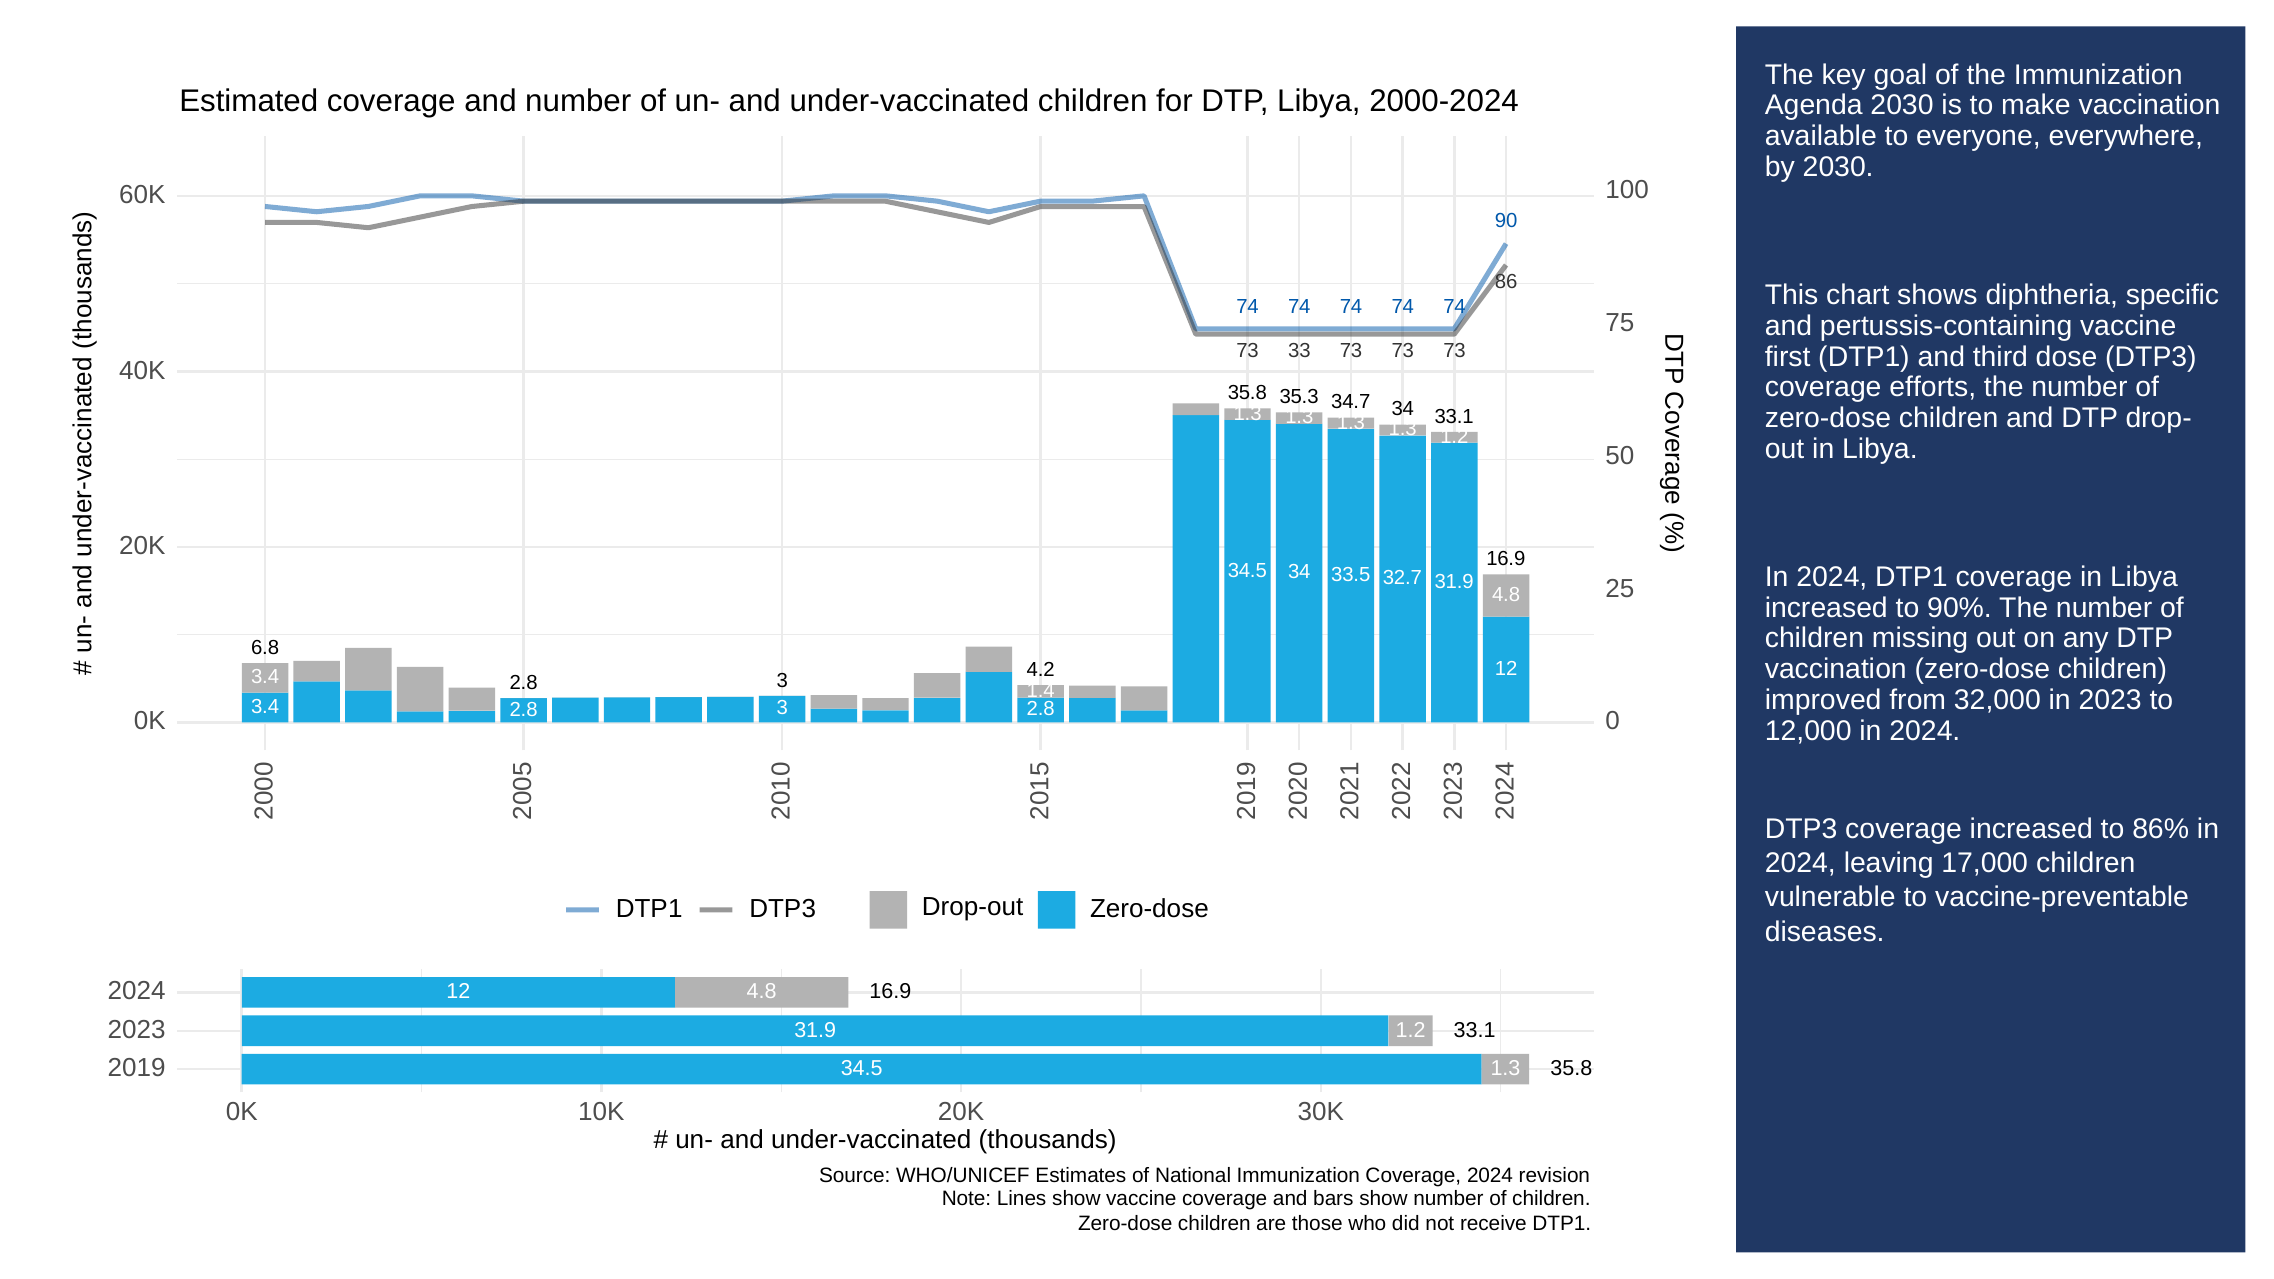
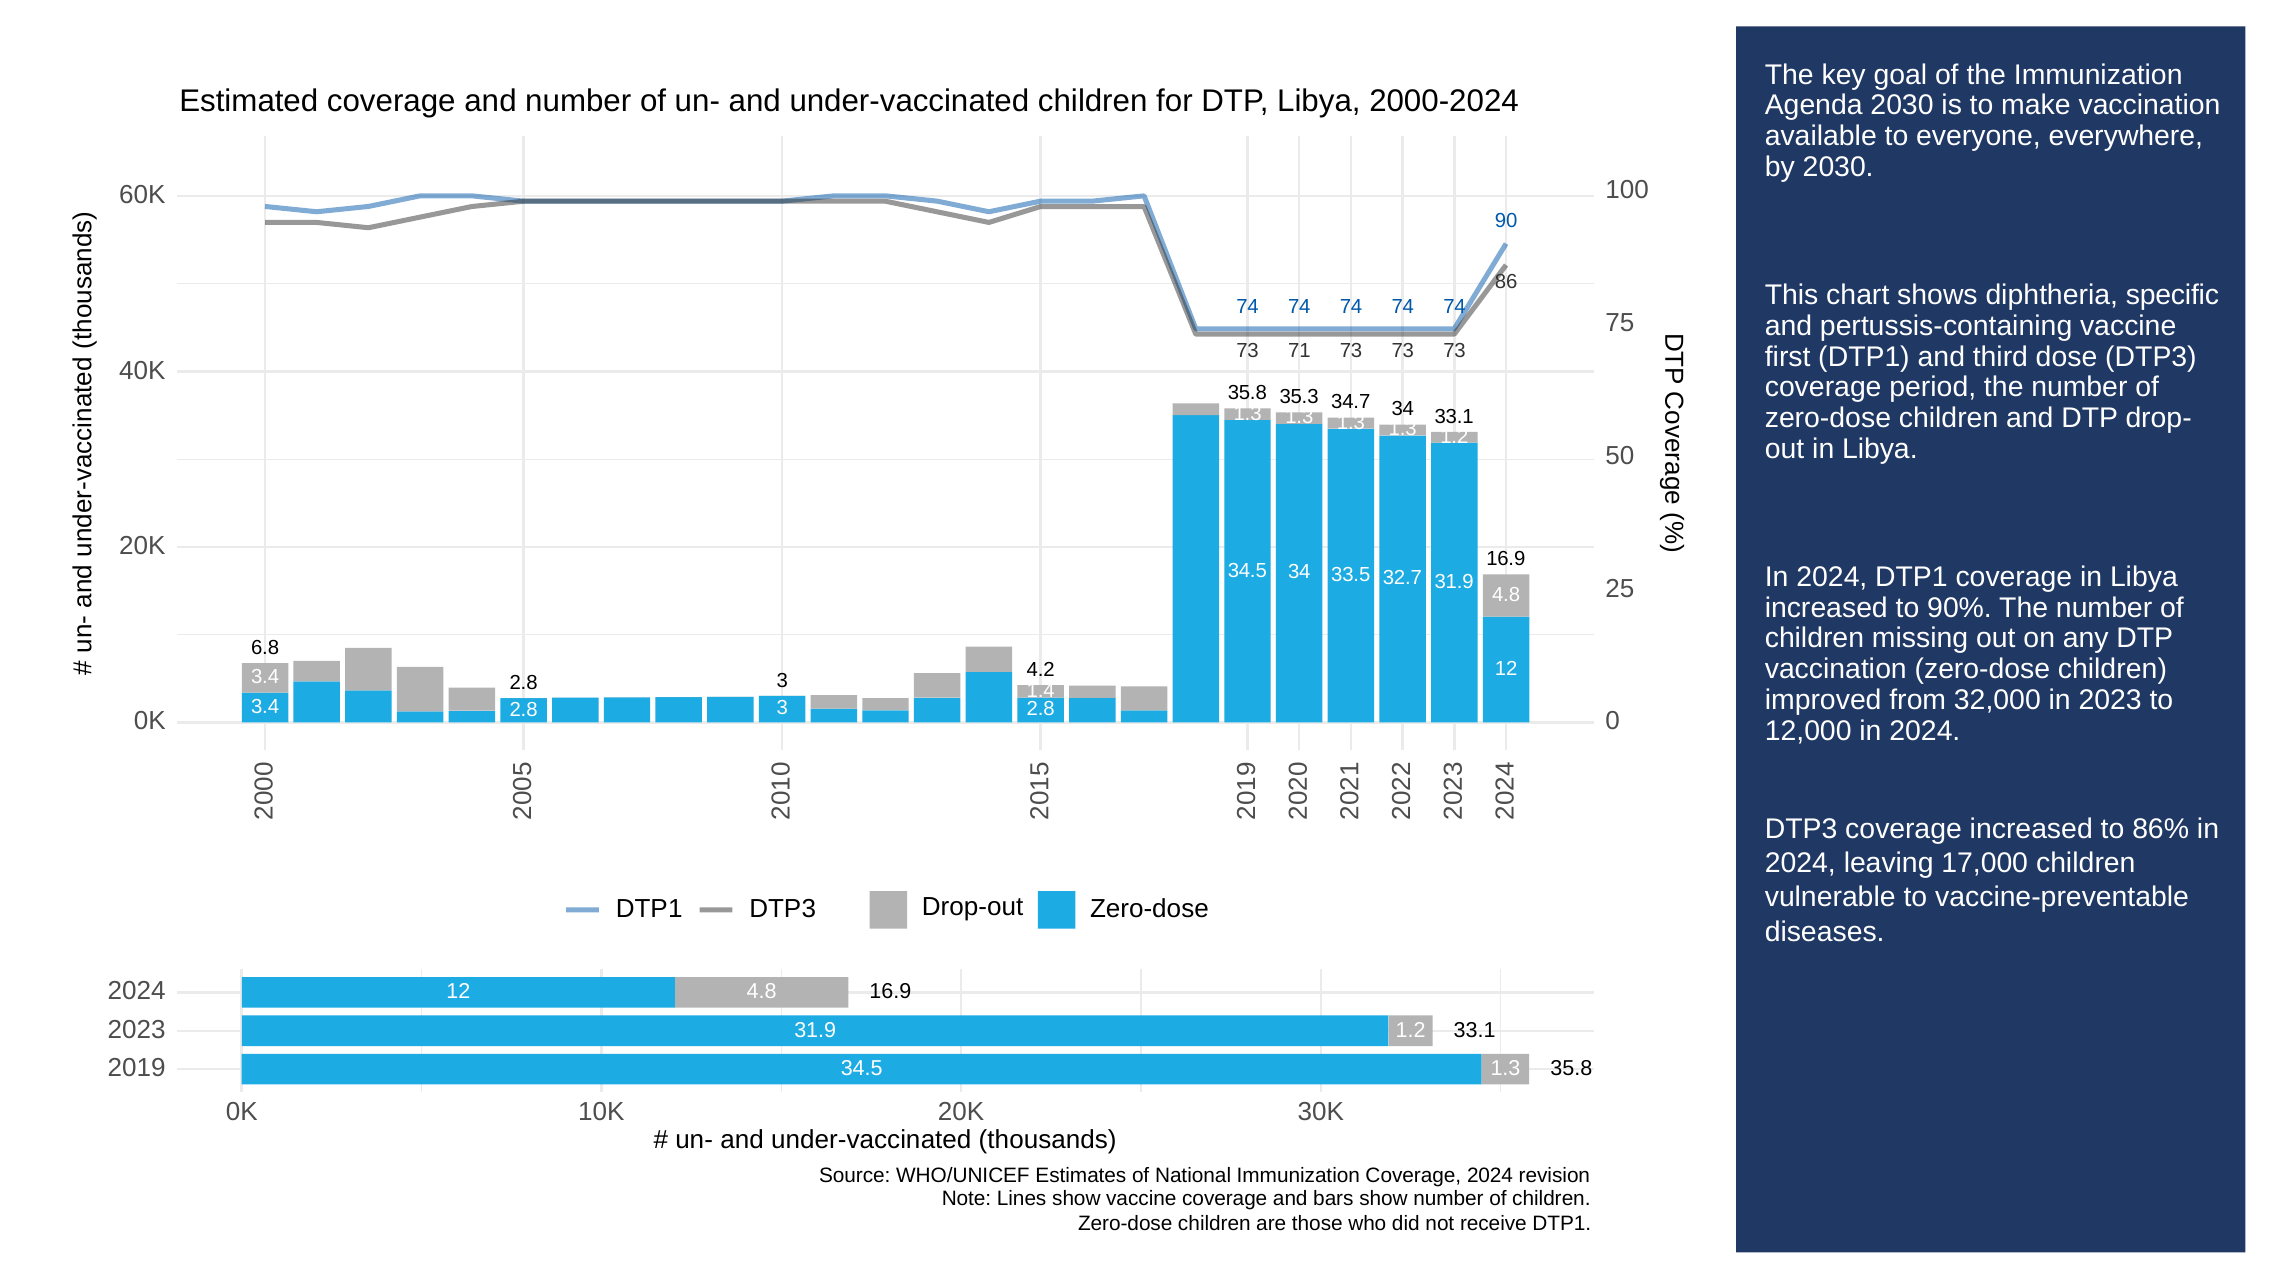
33: 33 -> 71
efforts: efforts -> period
